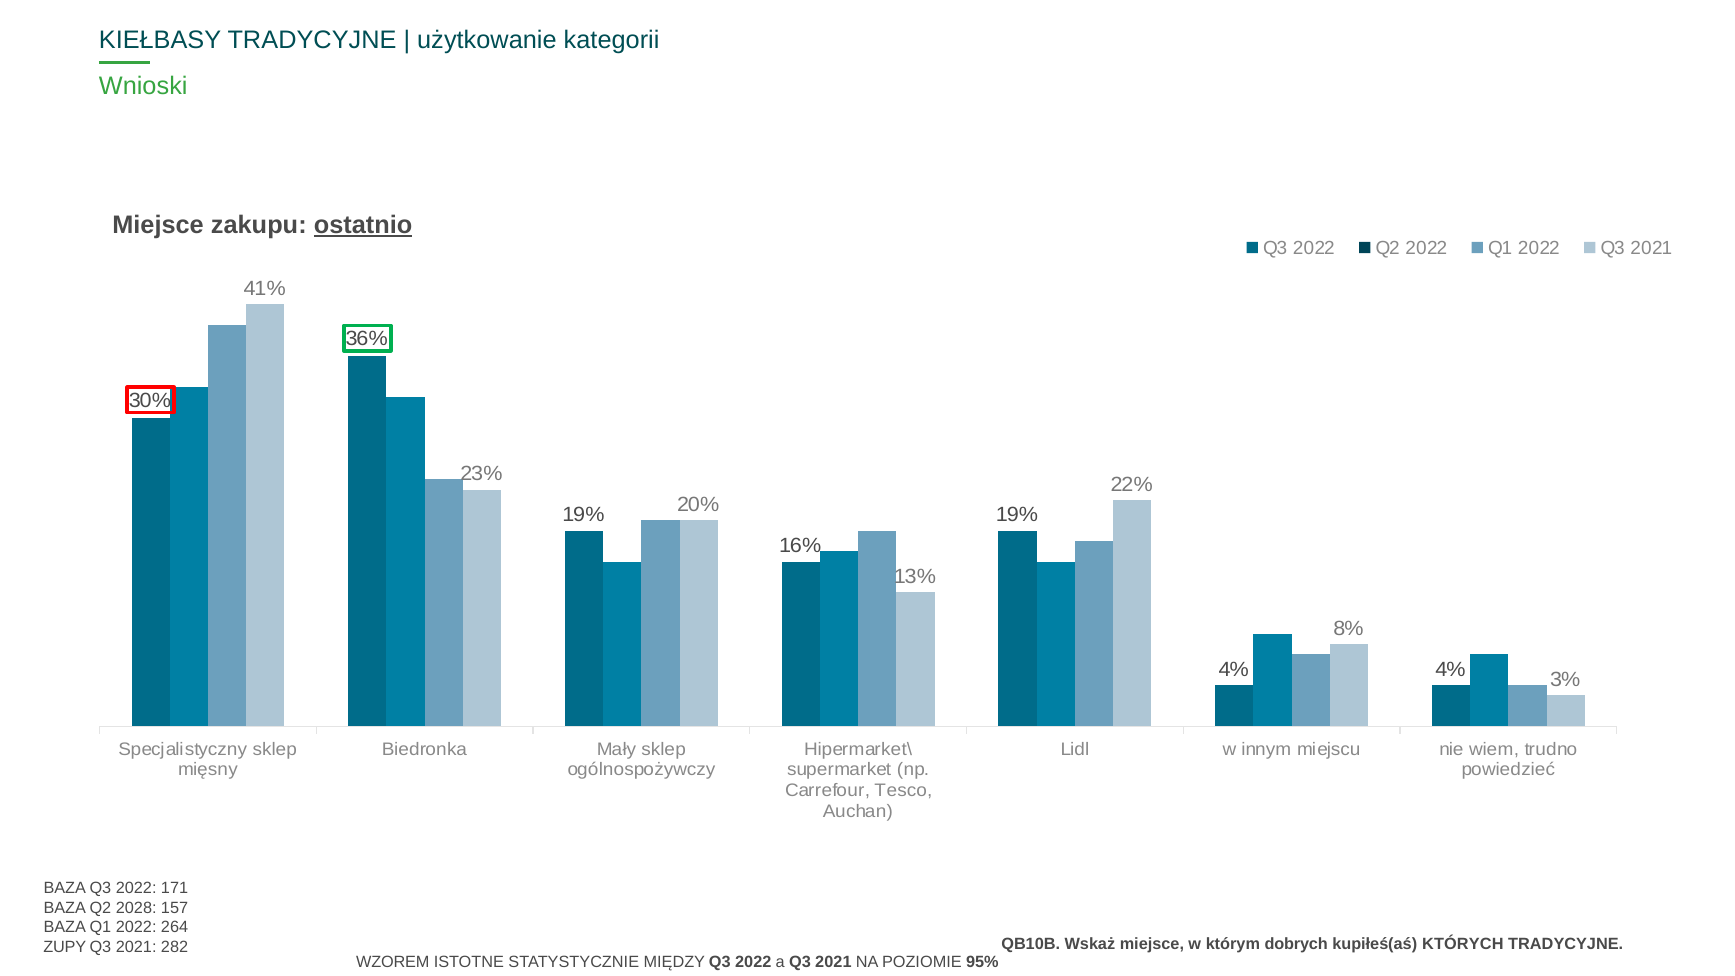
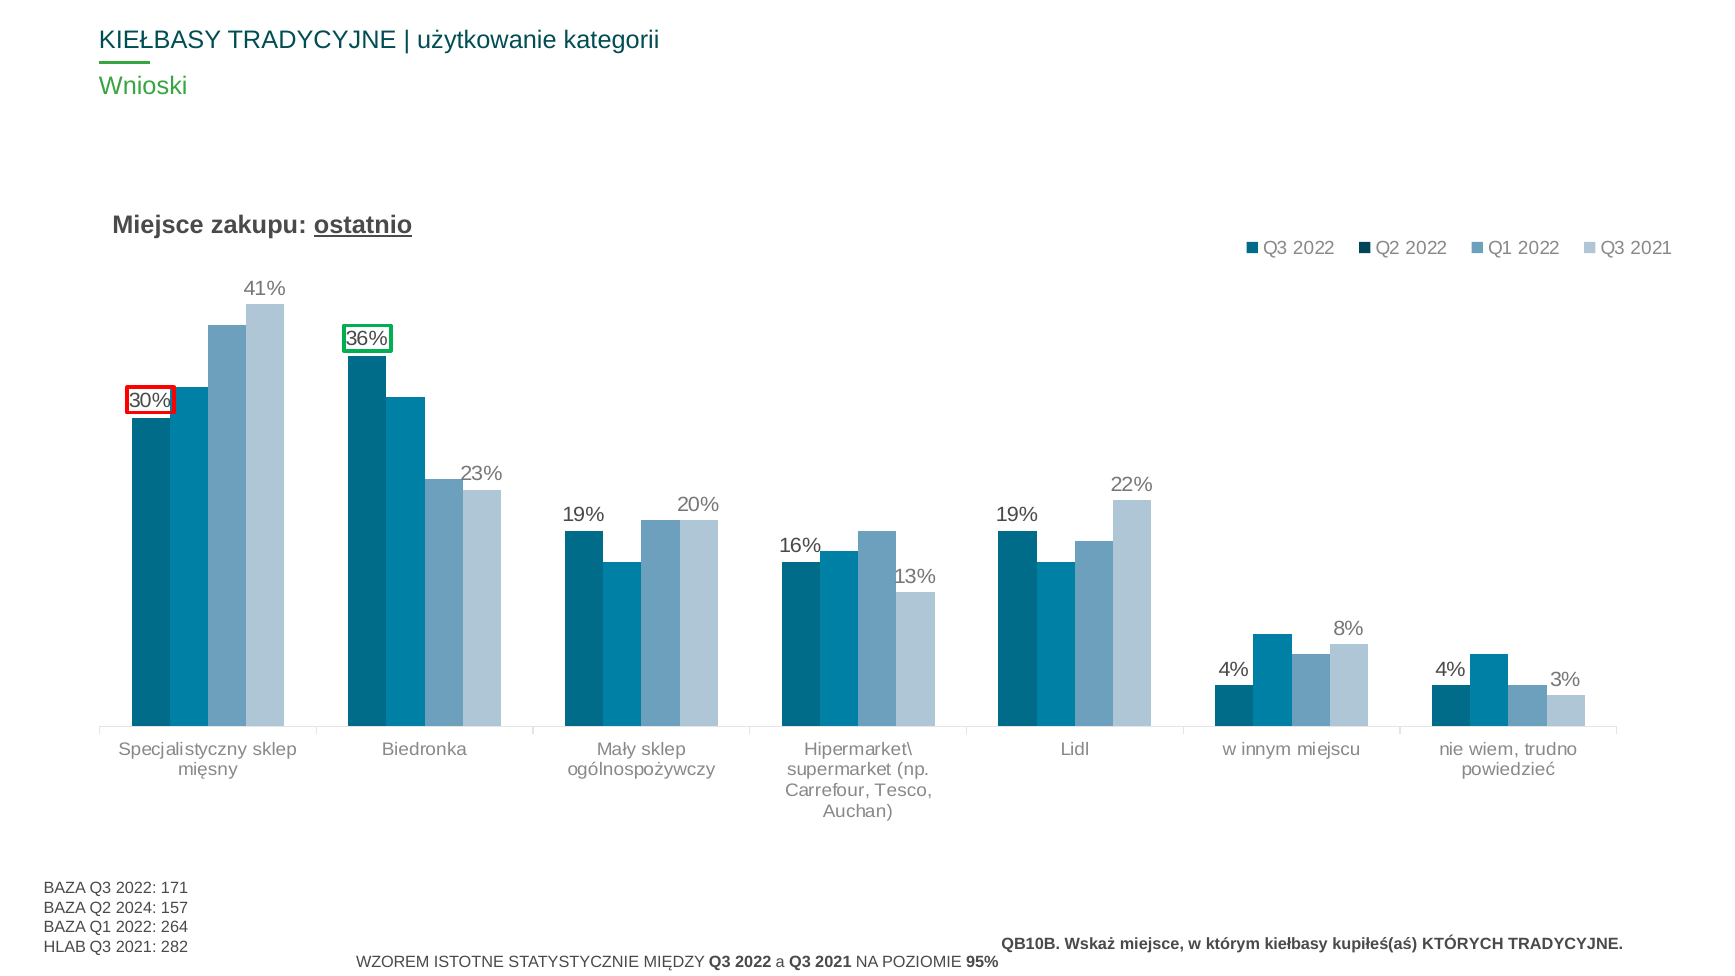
2028: 2028 -> 2024
którym dobrych: dobrych -> kiełbasy
ZUPY: ZUPY -> HLAB
